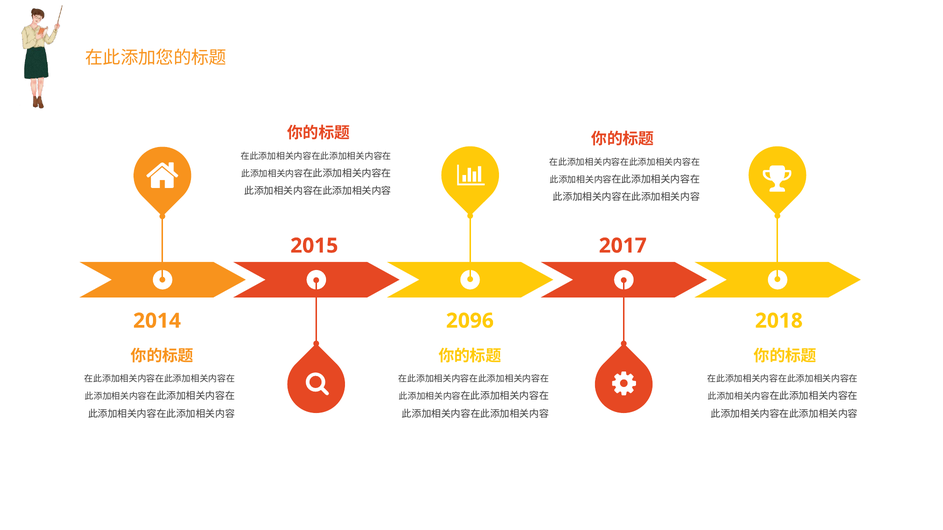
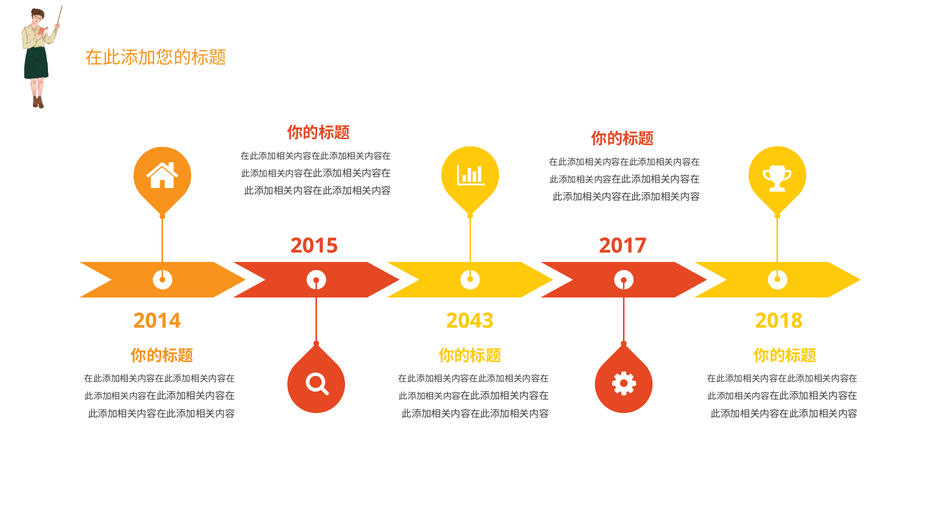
2096: 2096 -> 2043
